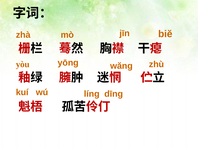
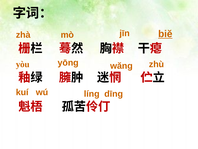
biĕ underline: none -> present
